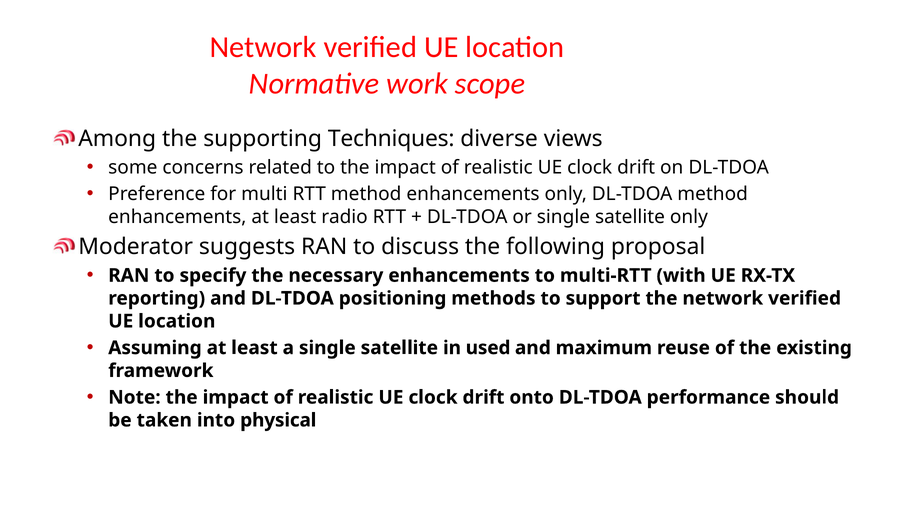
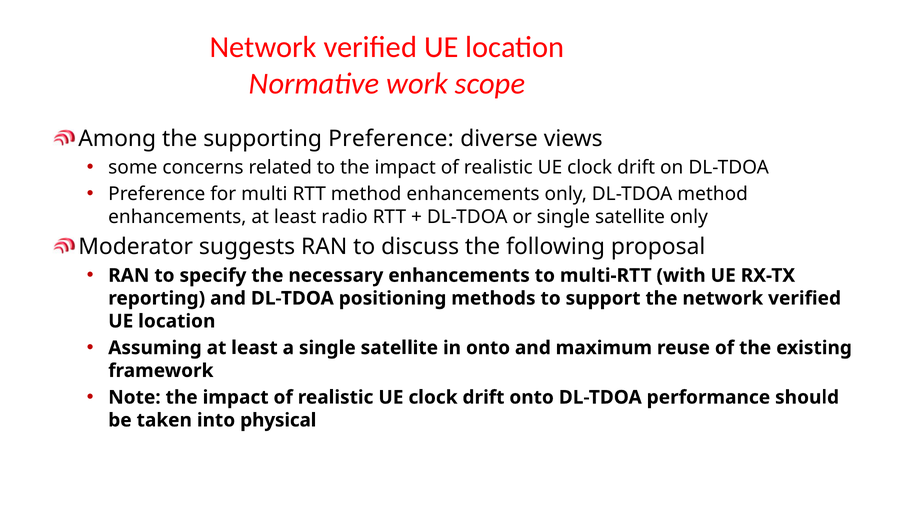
supporting Techniques: Techniques -> Preference
in used: used -> onto
